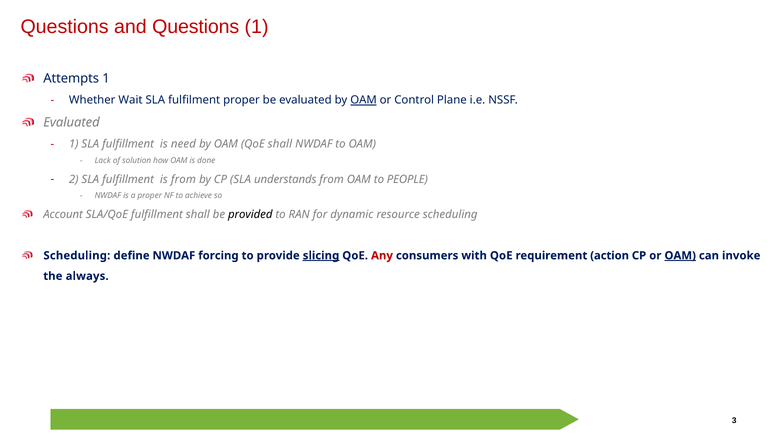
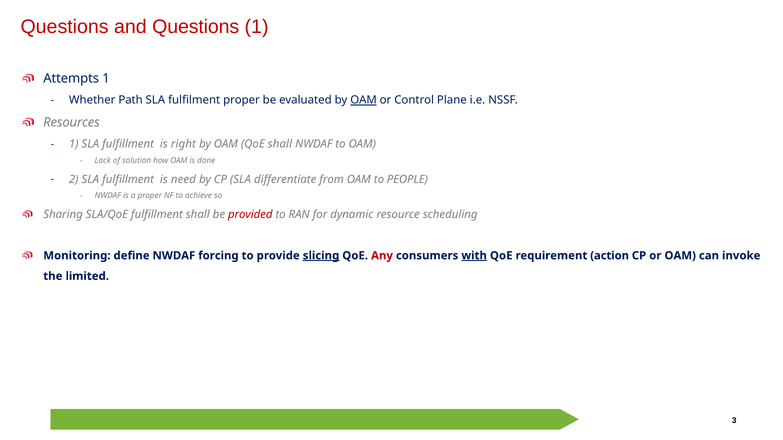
Wait: Wait -> Path
Evaluated at (71, 123): Evaluated -> Resources
need: need -> right
is from: from -> need
understands: understands -> differentiate
Account: Account -> Sharing
provided colour: black -> red
Scheduling at (77, 256): Scheduling -> Monitoring
with underline: none -> present
OAM at (680, 256) underline: present -> none
always: always -> limited
